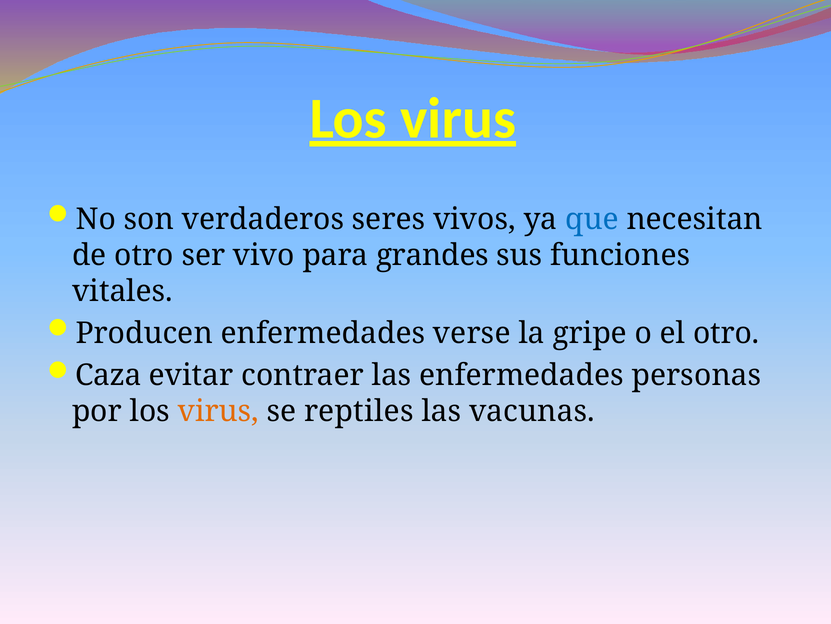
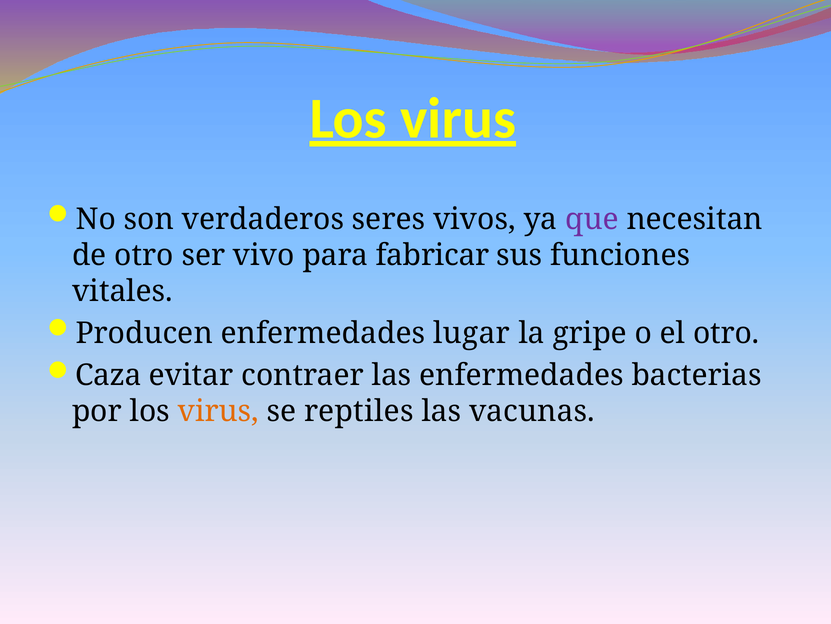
que colour: blue -> purple
grandes: grandes -> fabricar
verse: verse -> lugar
personas: personas -> bacterias
